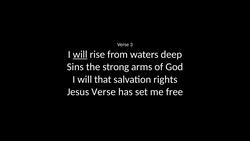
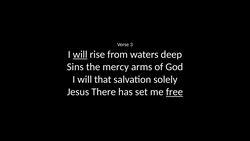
strong: strong -> mercy
rights: rights -> solely
Jesus Verse: Verse -> There
free underline: none -> present
